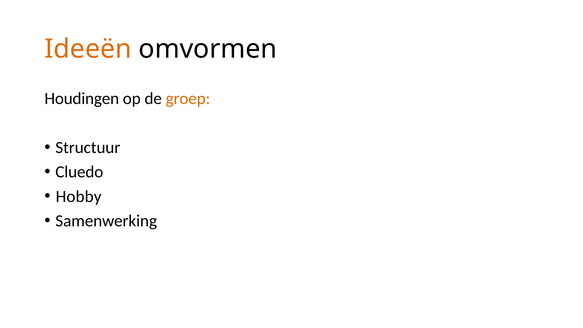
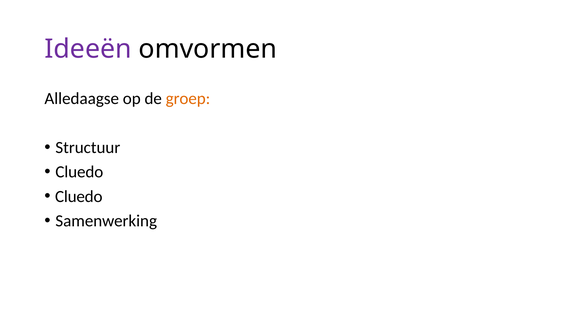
Ideeën colour: orange -> purple
Houdingen: Houdingen -> Alledaagse
Hobby at (79, 196): Hobby -> Cluedo
